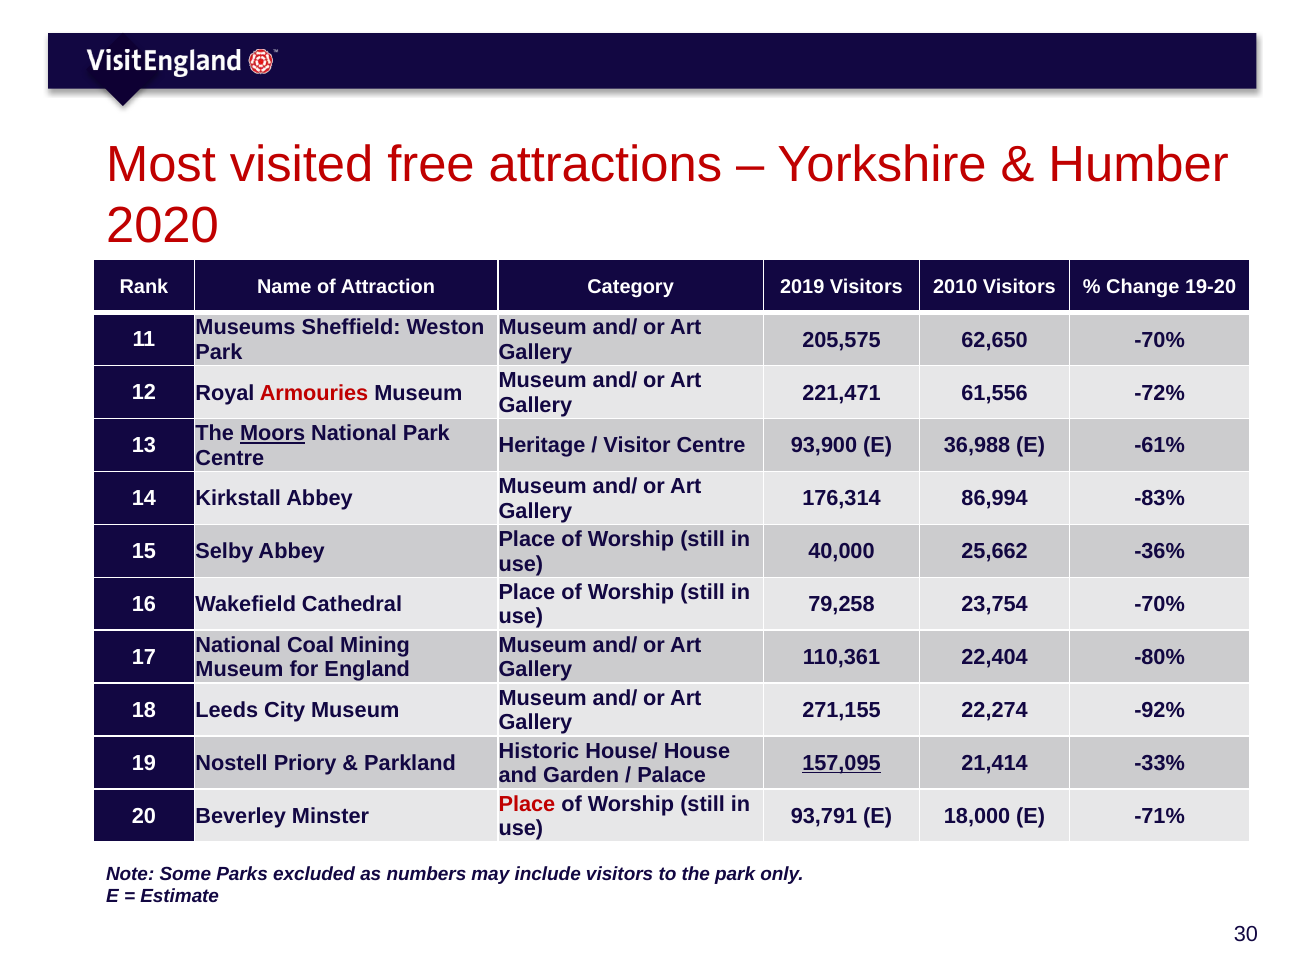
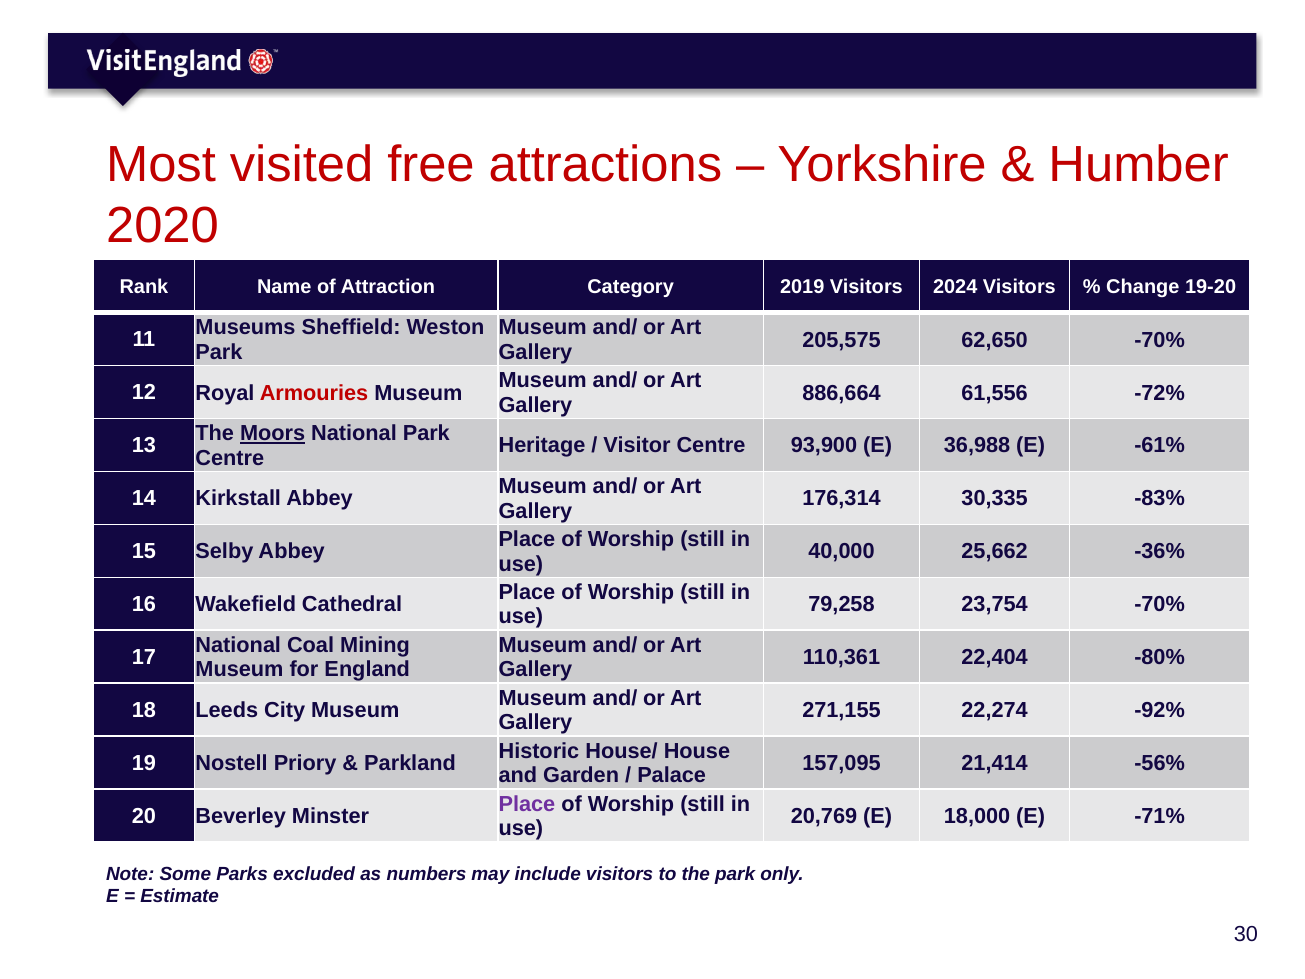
2010: 2010 -> 2024
221,471: 221,471 -> 886,664
86,994: 86,994 -> 30,335
157,095 underline: present -> none
-33%: -33% -> -56%
Place at (527, 804) colour: red -> purple
93,791: 93,791 -> 20,769
